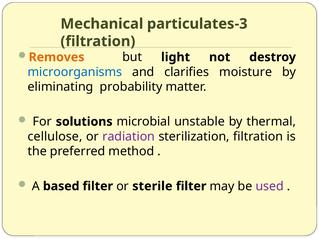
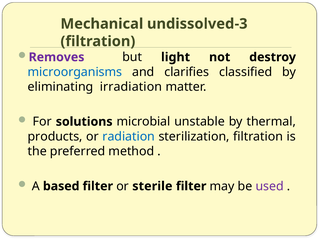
particulates: particulates -> undissolved
Removes colour: orange -> purple
moisture: moisture -> classified
probability: probability -> irradiation
cellulose: cellulose -> products
radiation colour: purple -> blue
